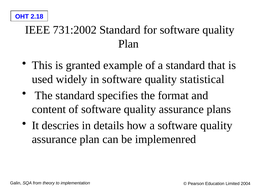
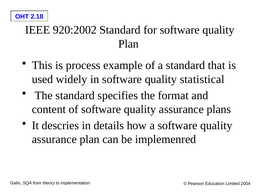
731:2002: 731:2002 -> 920:2002
granted: granted -> process
